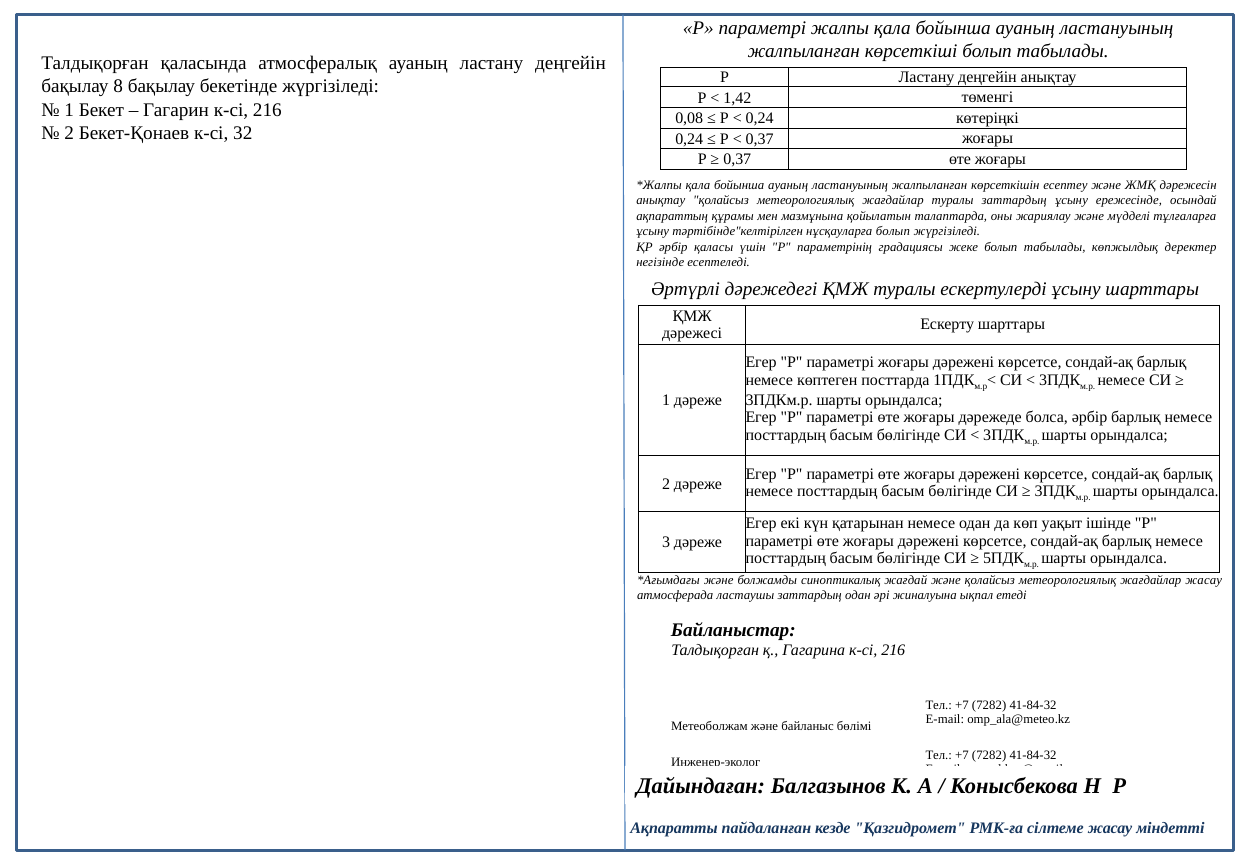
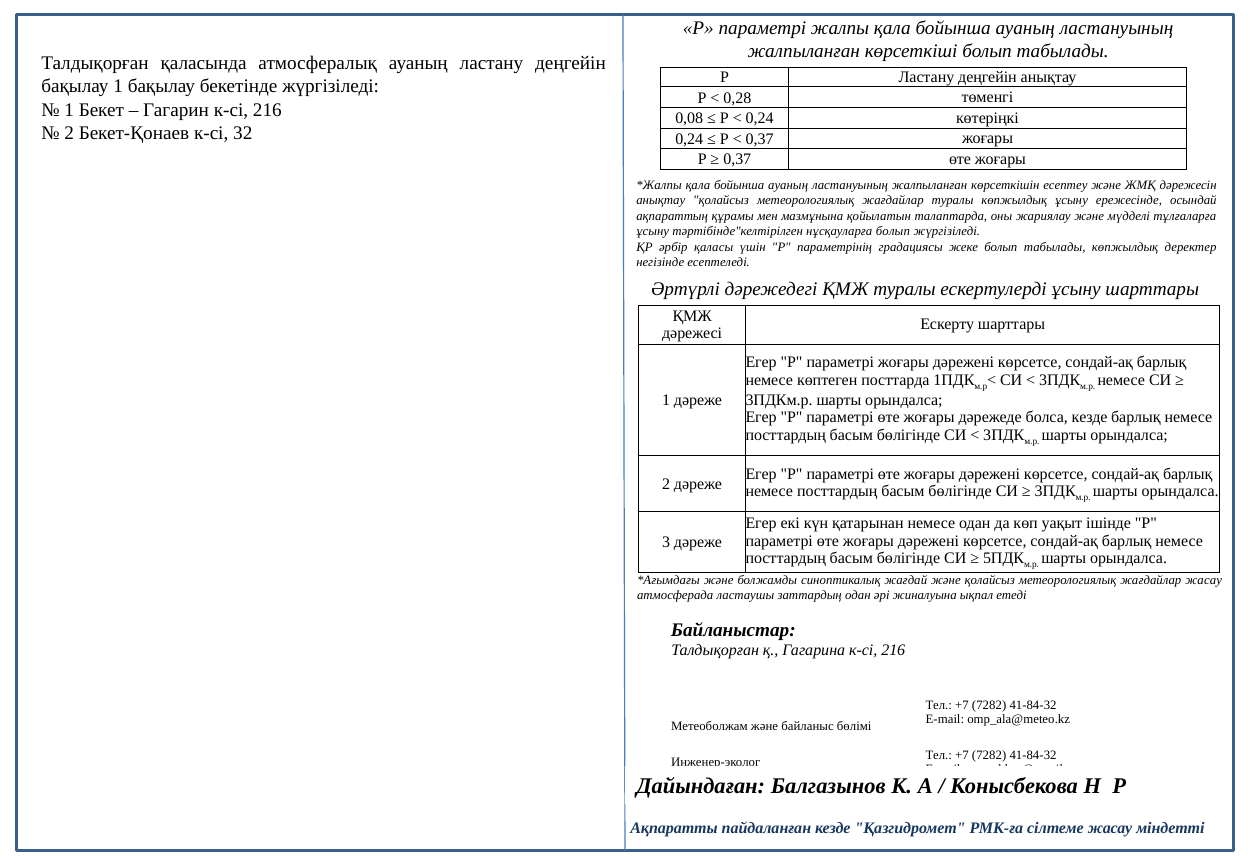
бақылау 8: 8 -> 1
1,42: 1,42 -> 0,28
туралы заттардың: заттардың -> көпжылдық
болса әрбір: әрбір -> кезде
